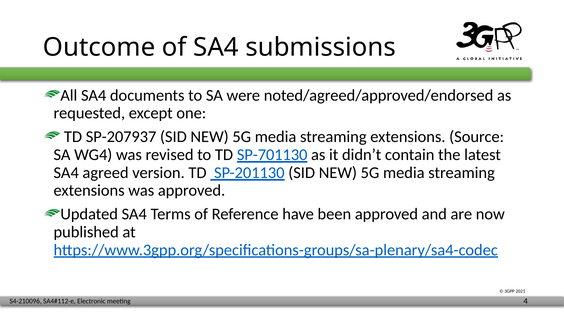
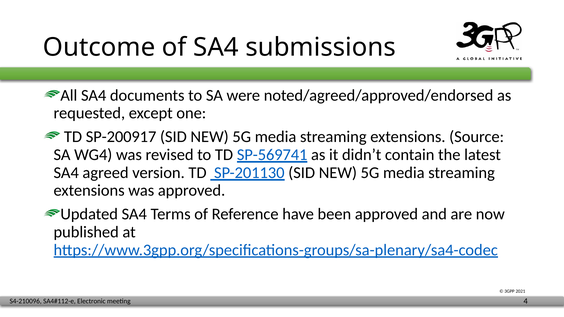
SP-207937: SP-207937 -> SP-200917
SP-701130: SP-701130 -> SP-569741
